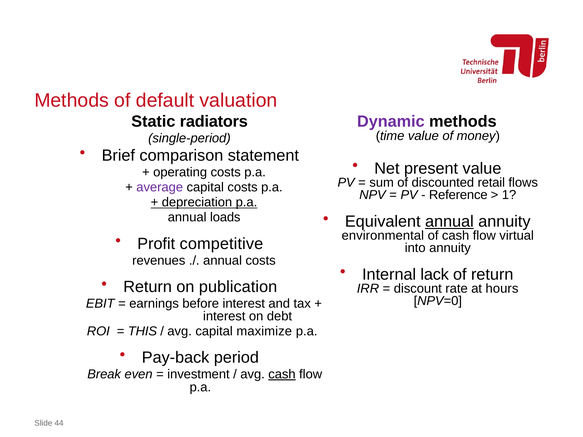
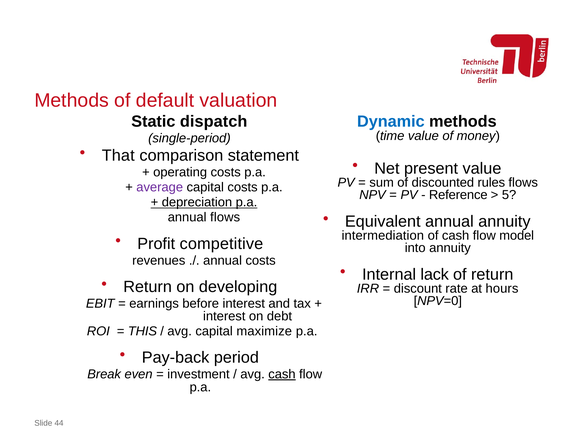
radiators: radiators -> dispatch
Dynamic colour: purple -> blue
Brief: Brief -> That
retail: retail -> rules
1: 1 -> 5
annual loads: loads -> flows
annual at (449, 222) underline: present -> none
environmental: environmental -> intermediation
virtual: virtual -> model
publication: publication -> developing
